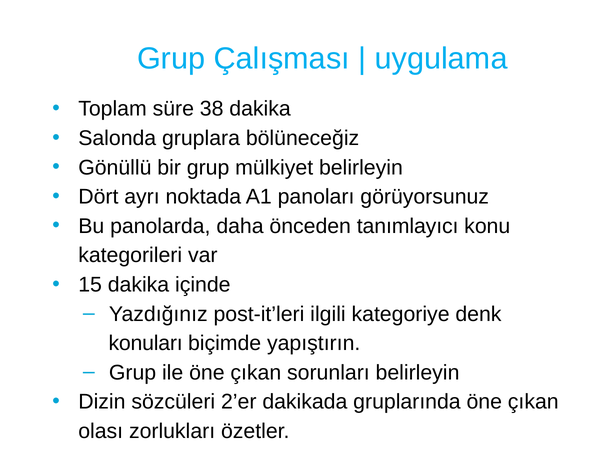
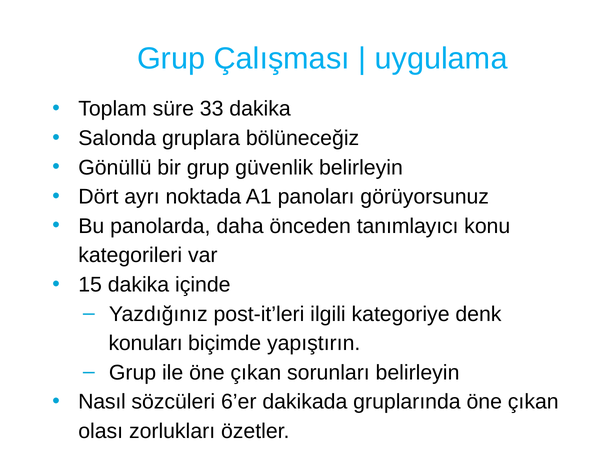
38: 38 -> 33
mülkiyet: mülkiyet -> güvenlik
Dizin: Dizin -> Nasıl
2’er: 2’er -> 6’er
